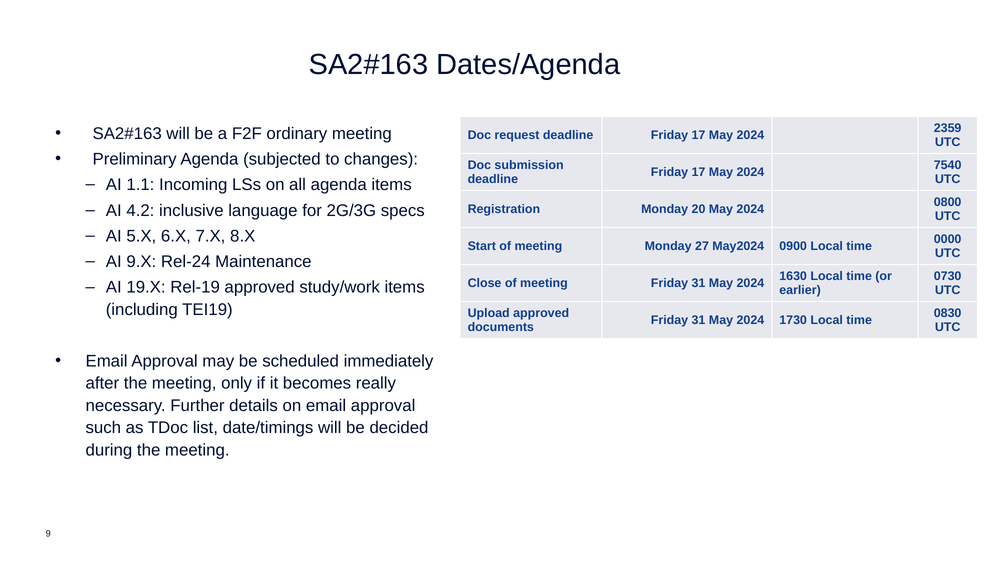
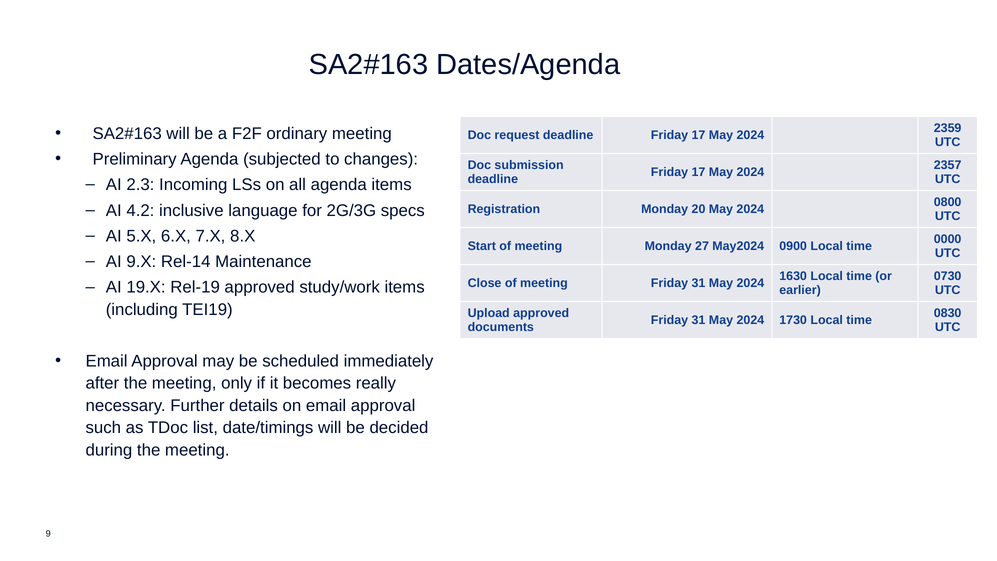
7540: 7540 -> 2357
1.1: 1.1 -> 2.3
Rel-24: Rel-24 -> Rel-14
